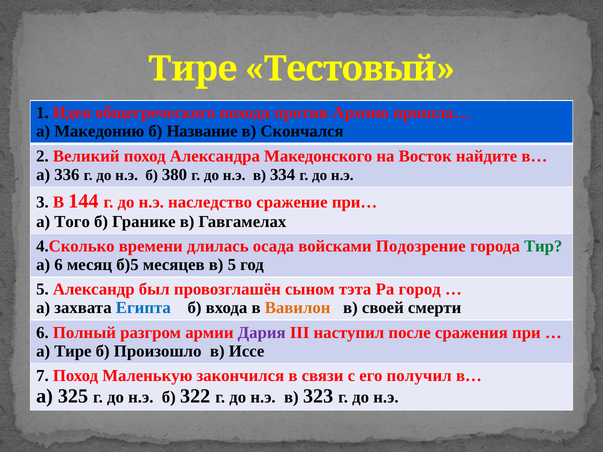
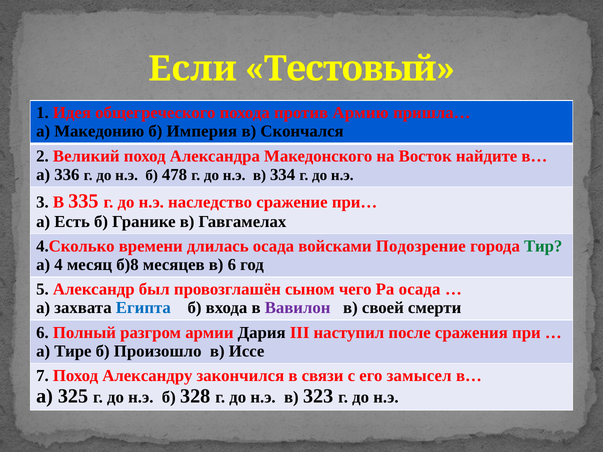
Тире at (193, 69): Тире -> Если
Название: Название -> Империя
380: 380 -> 478
144: 144 -> 335
Того: Того -> Есть
а 6: 6 -> 4
б)5: б)5 -> б)8
в 5: 5 -> 6
тэта: тэта -> чего
Ра город: город -> осада
Вавилон colour: orange -> purple
Дария colour: purple -> black
Маленькую: Маленькую -> Александру
получил: получил -> замысел
322: 322 -> 328
